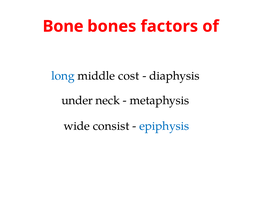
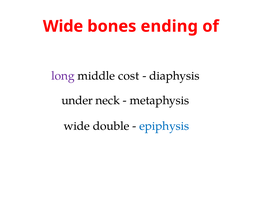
Bone at (63, 26): Bone -> Wide
factors: factors -> ending
long colour: blue -> purple
consist: consist -> double
